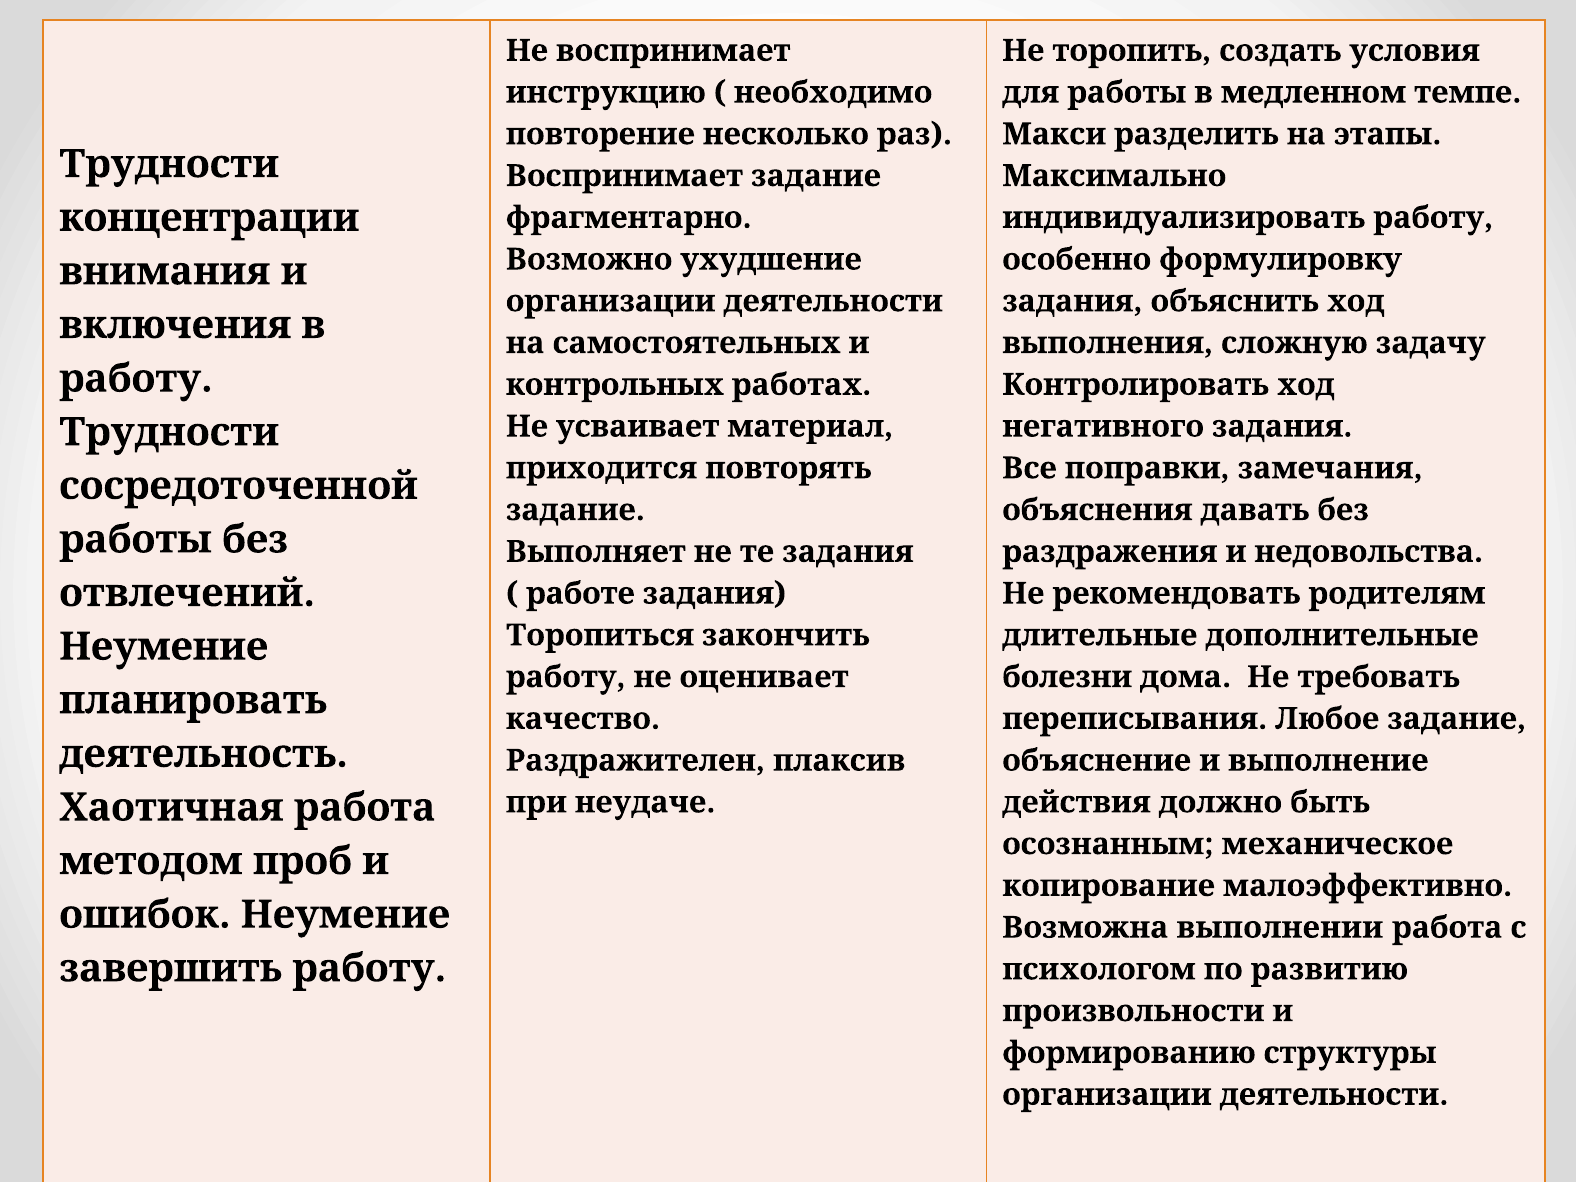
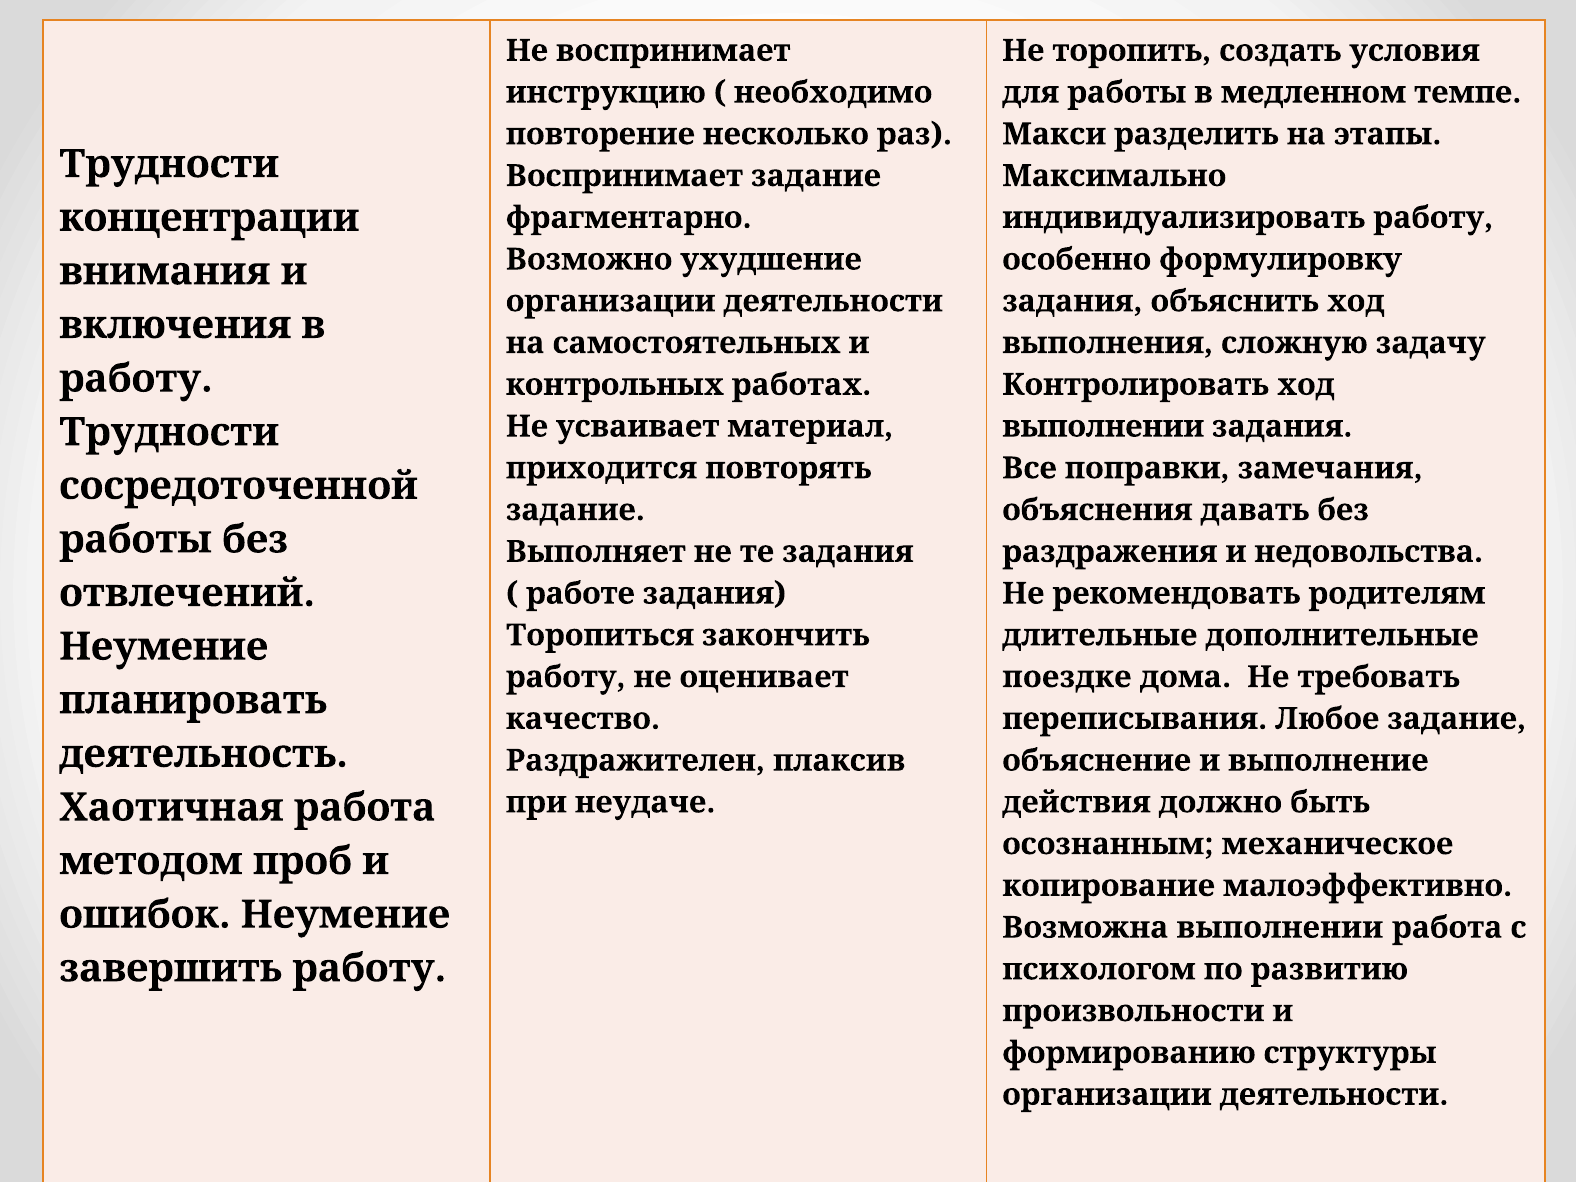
негативного at (1103, 427): негативного -> выполнении
болезни: болезни -> поездке
